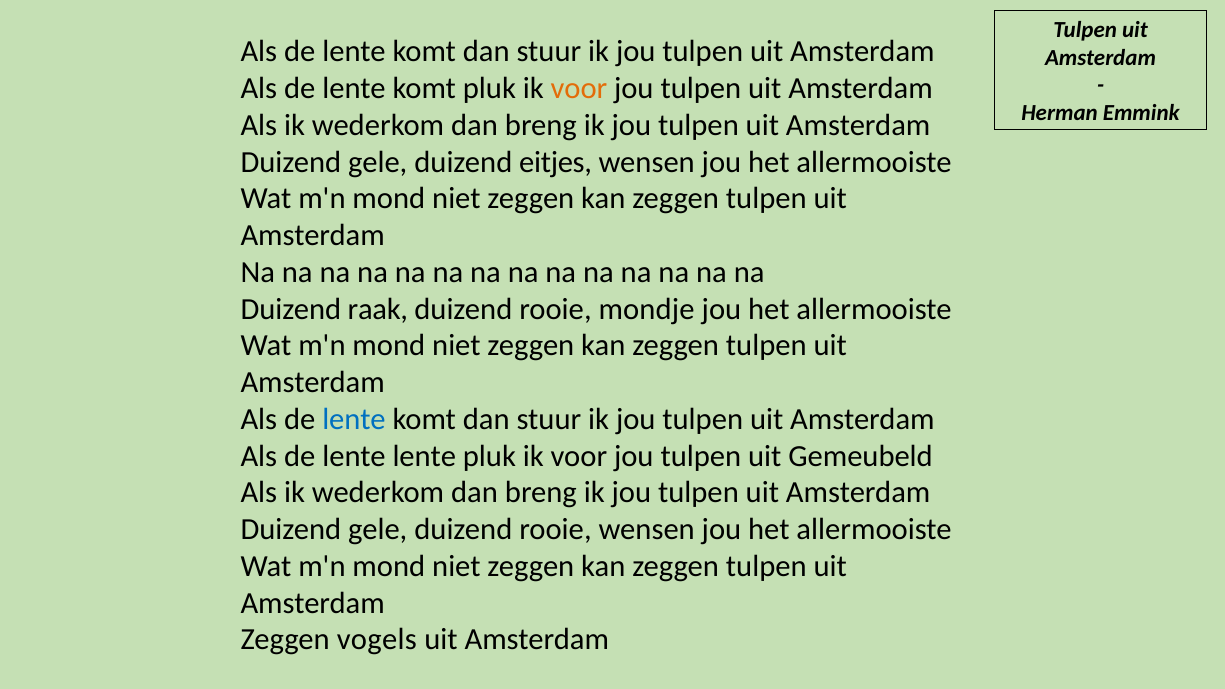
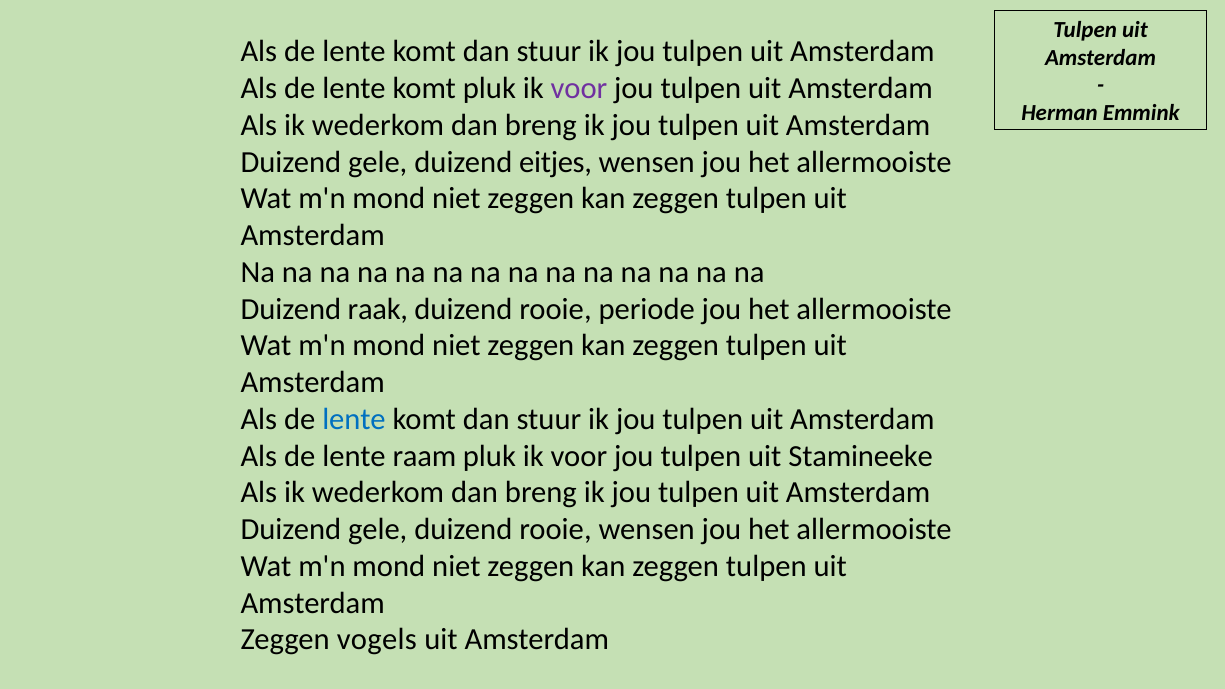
voor at (579, 89) colour: orange -> purple
mondje: mondje -> periode
lente lente: lente -> raam
Gemeubeld: Gemeubeld -> Stamineeke
